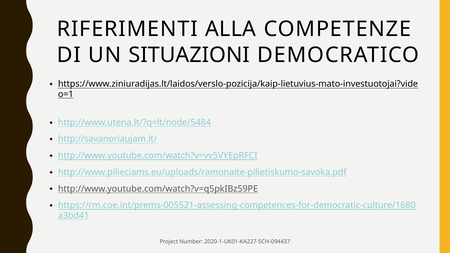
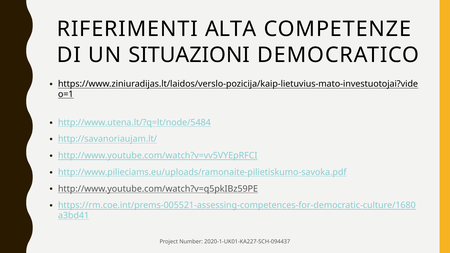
ALLA: ALLA -> ALTA
